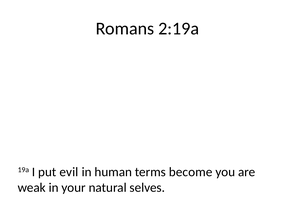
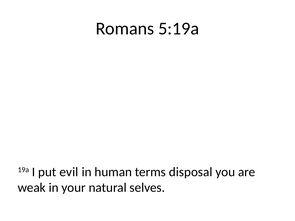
2:19a: 2:19a -> 5:19a
become: become -> disposal
